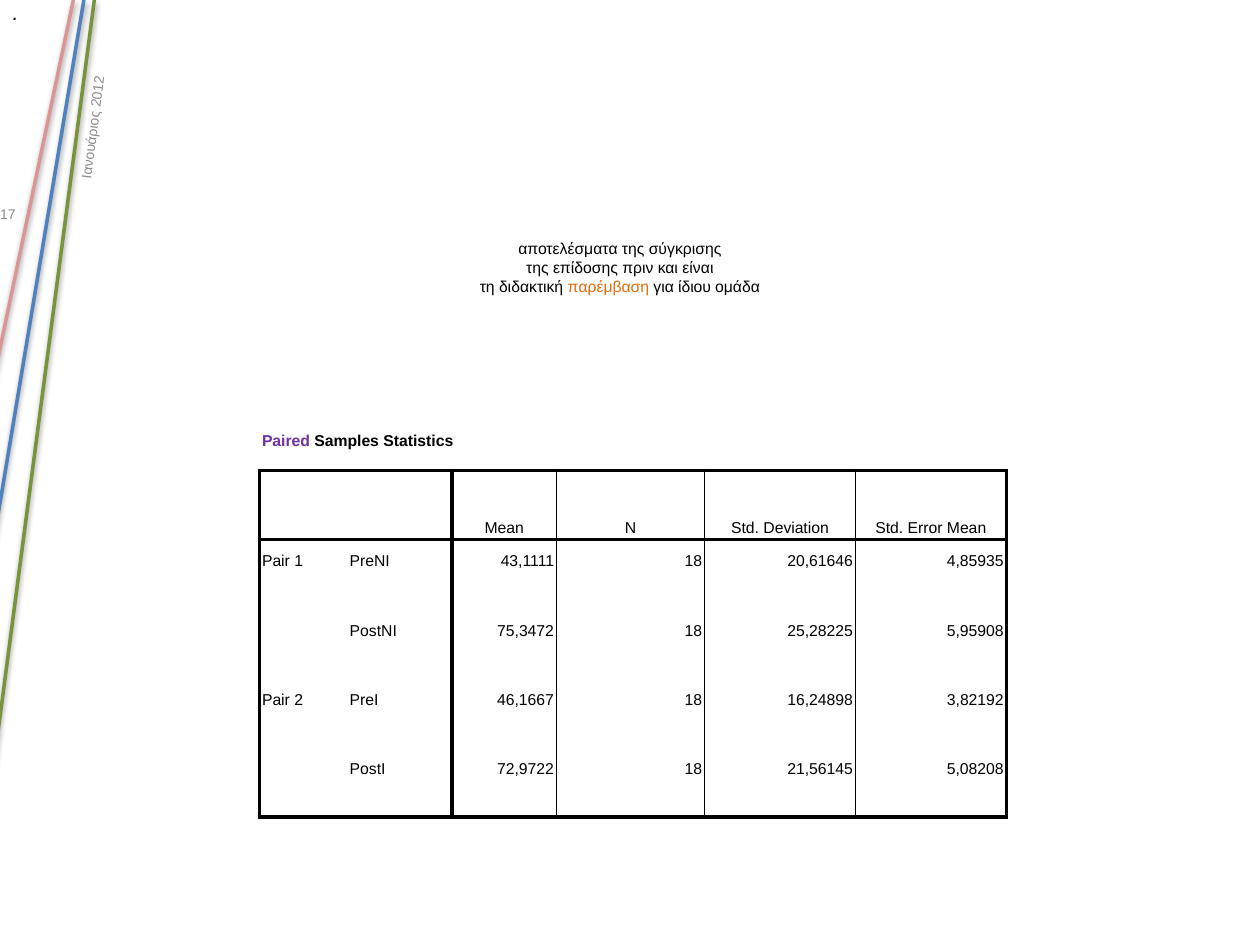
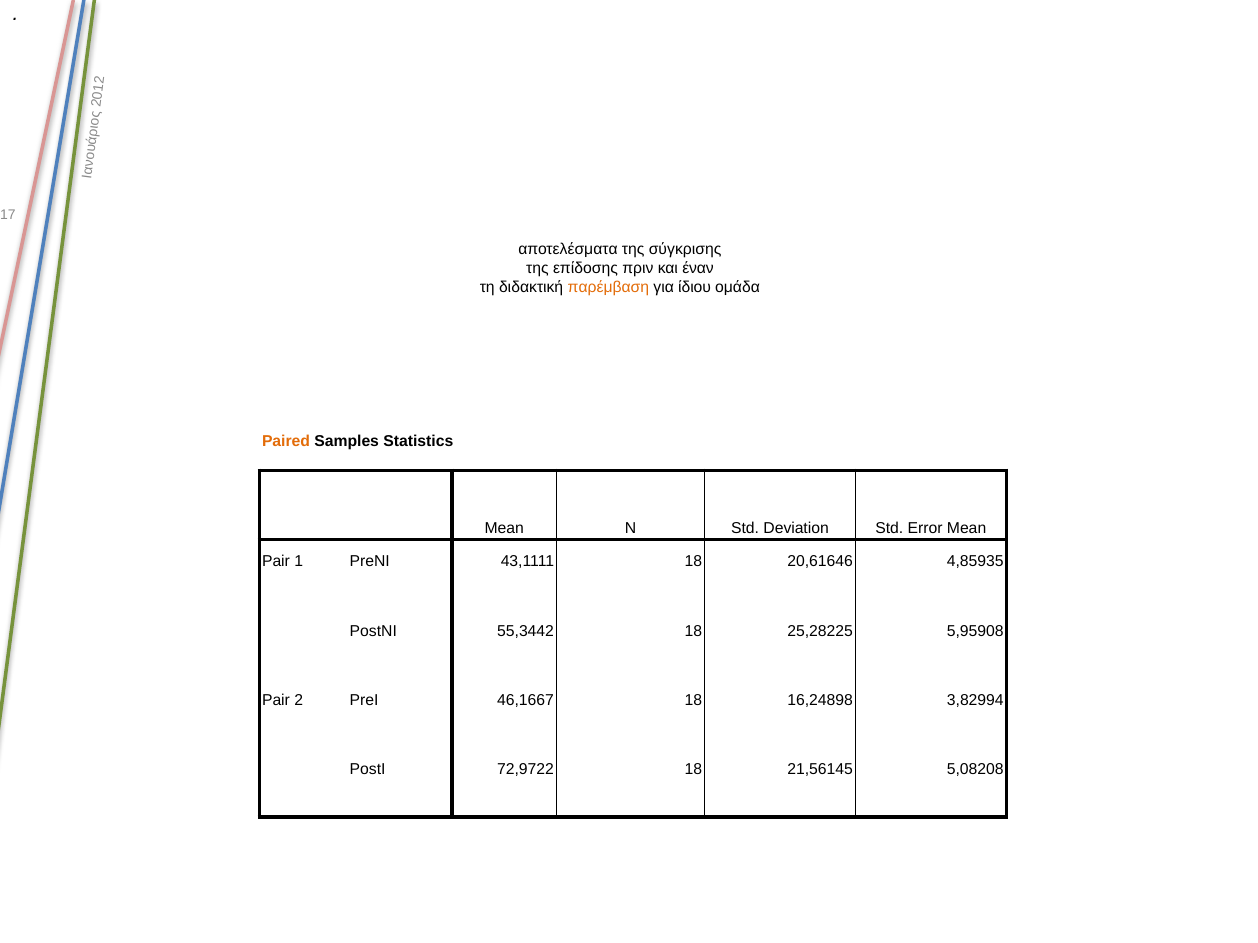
είναι: είναι -> έναν
Paired colour: purple -> orange
75,3472: 75,3472 -> 55,3442
3,82192: 3,82192 -> 3,82994
